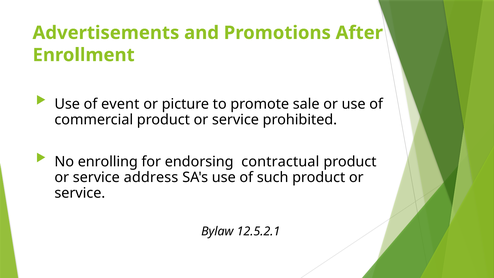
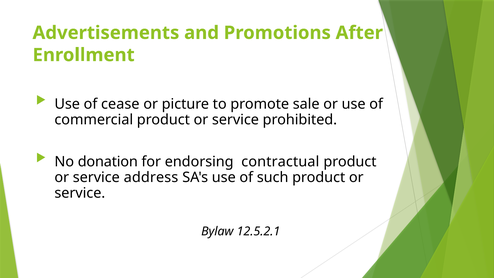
event: event -> cease
enrolling: enrolling -> donation
